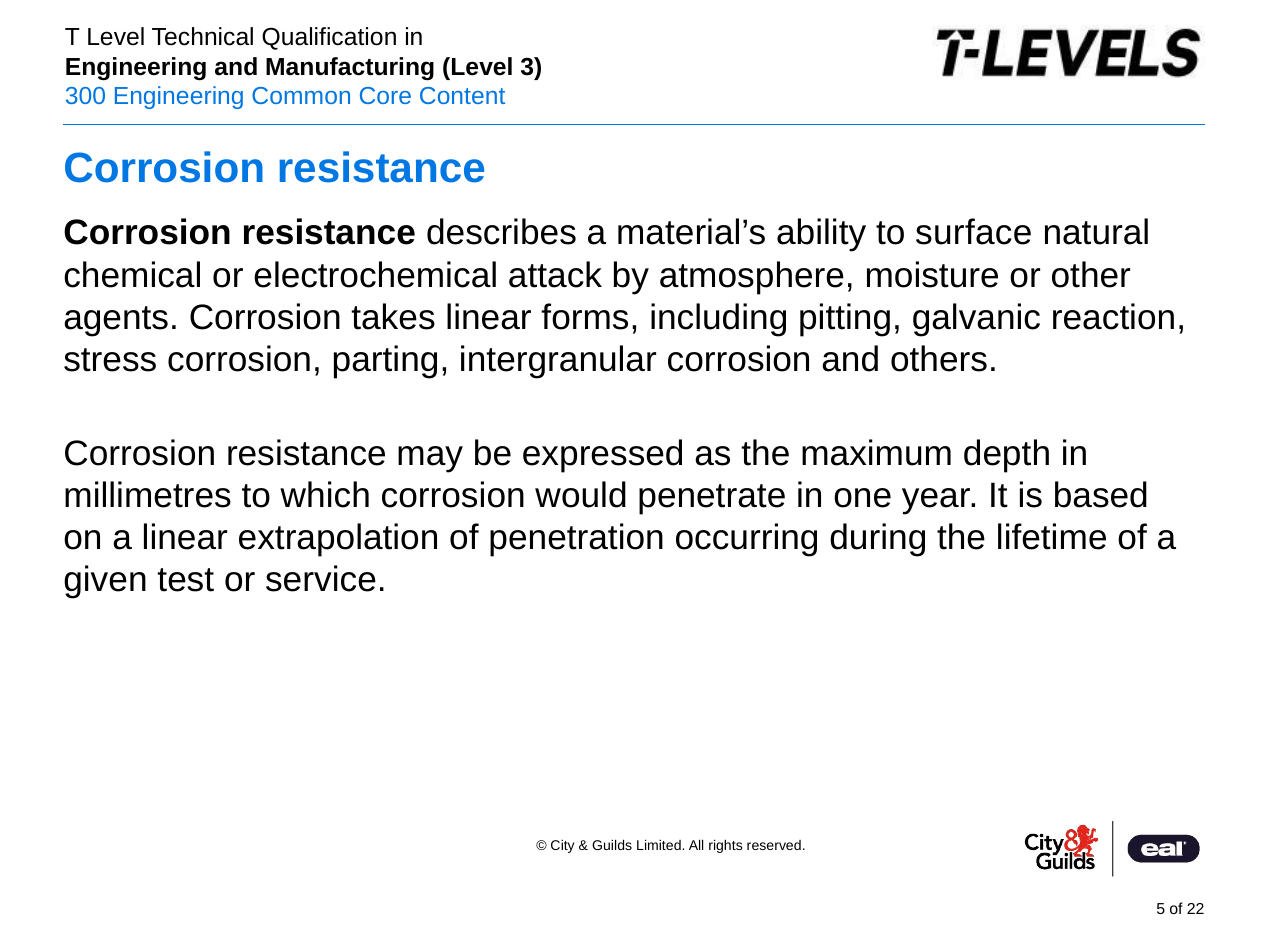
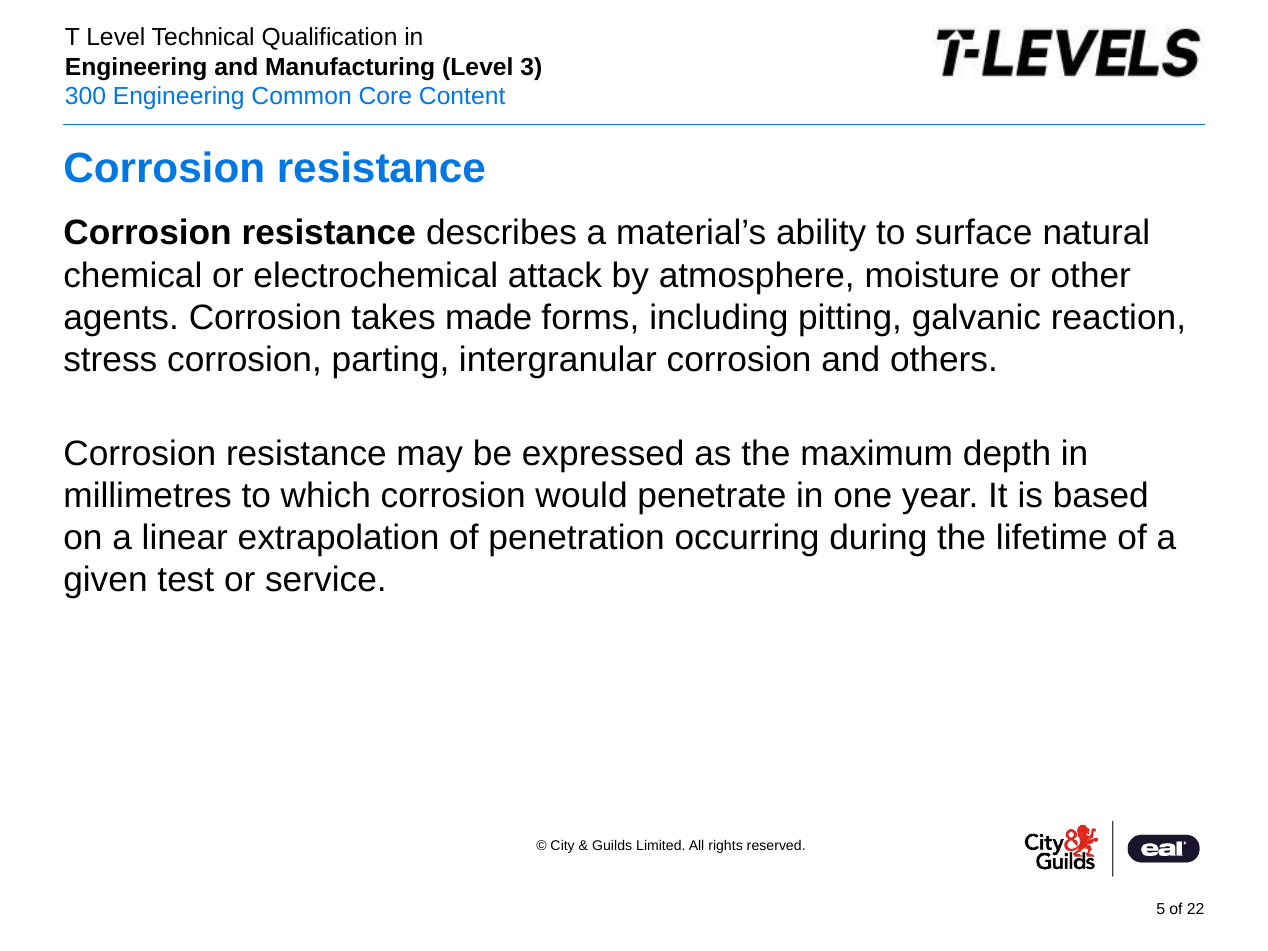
takes linear: linear -> made
